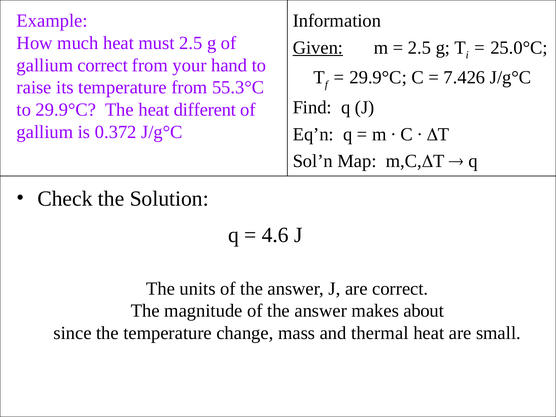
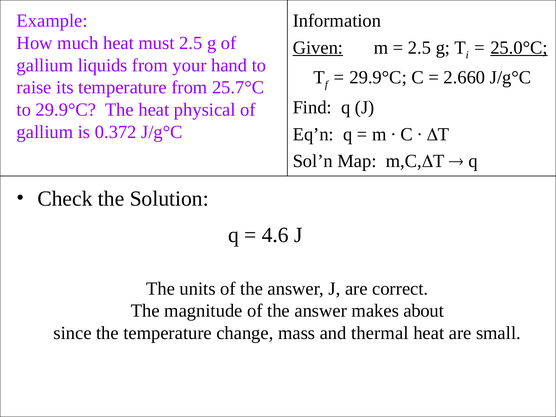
25.0°C underline: none -> present
gallium correct: correct -> liquids
7.426: 7.426 -> 2.660
55.3°C: 55.3°C -> 25.7°C
different: different -> physical
